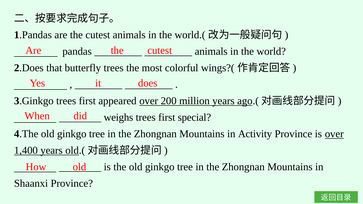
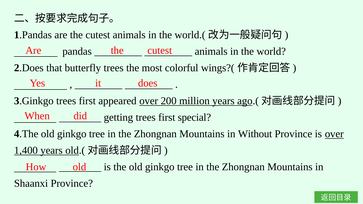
weighs: weighs -> getting
Activity: Activity -> Without
